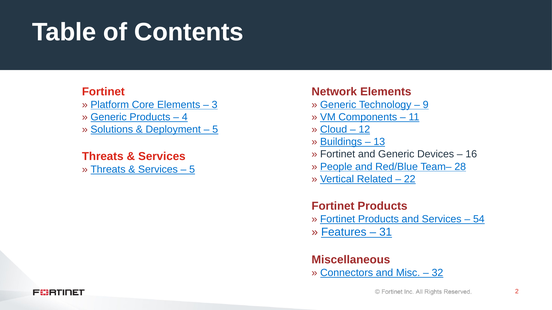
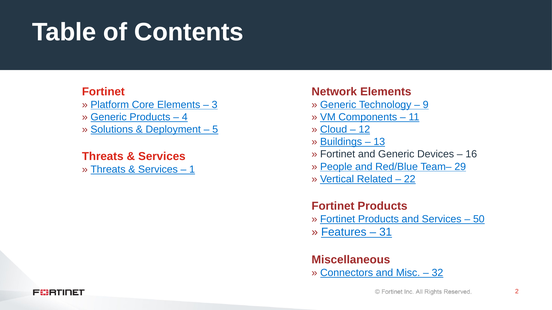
28: 28 -> 29
5 at (192, 170): 5 -> 1
54: 54 -> 50
